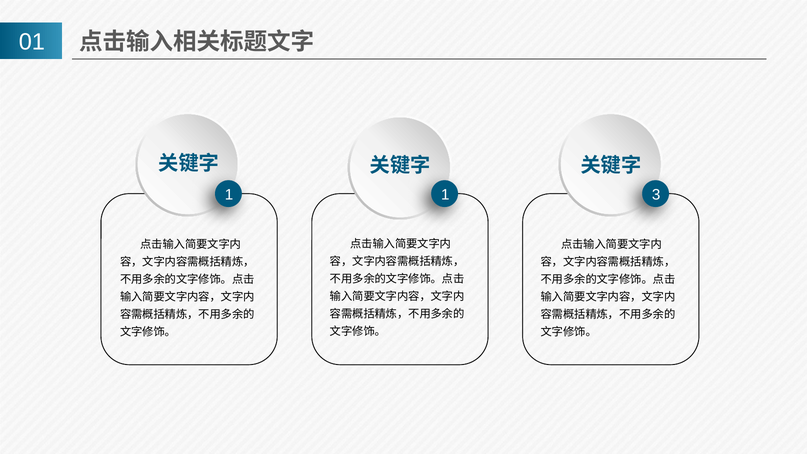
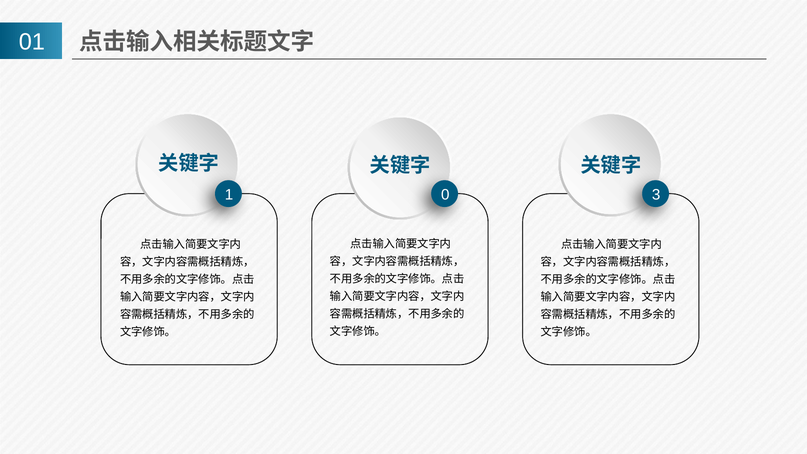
1 1: 1 -> 0
